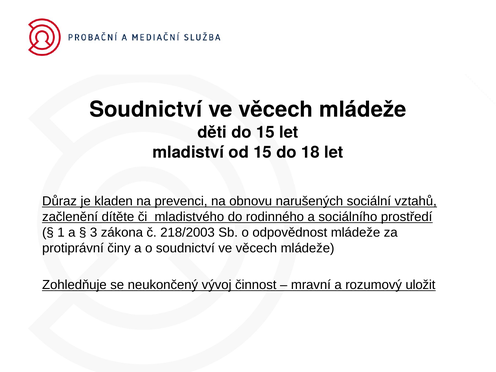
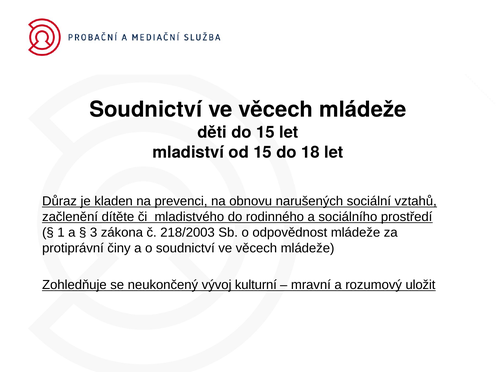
činnost: činnost -> kulturní
